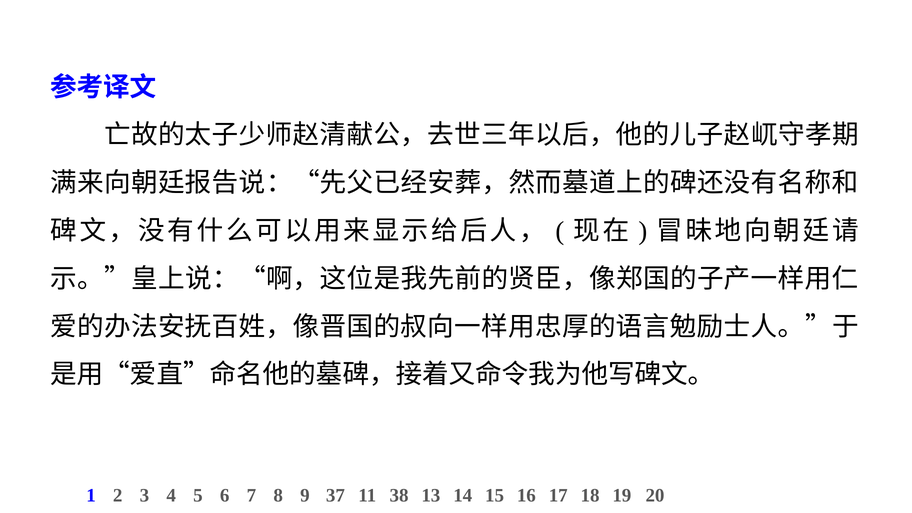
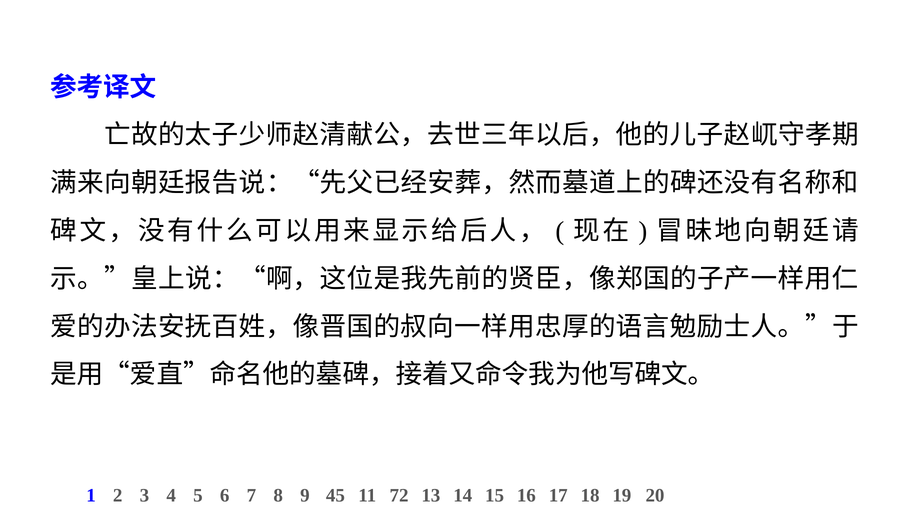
37: 37 -> 45
38: 38 -> 72
